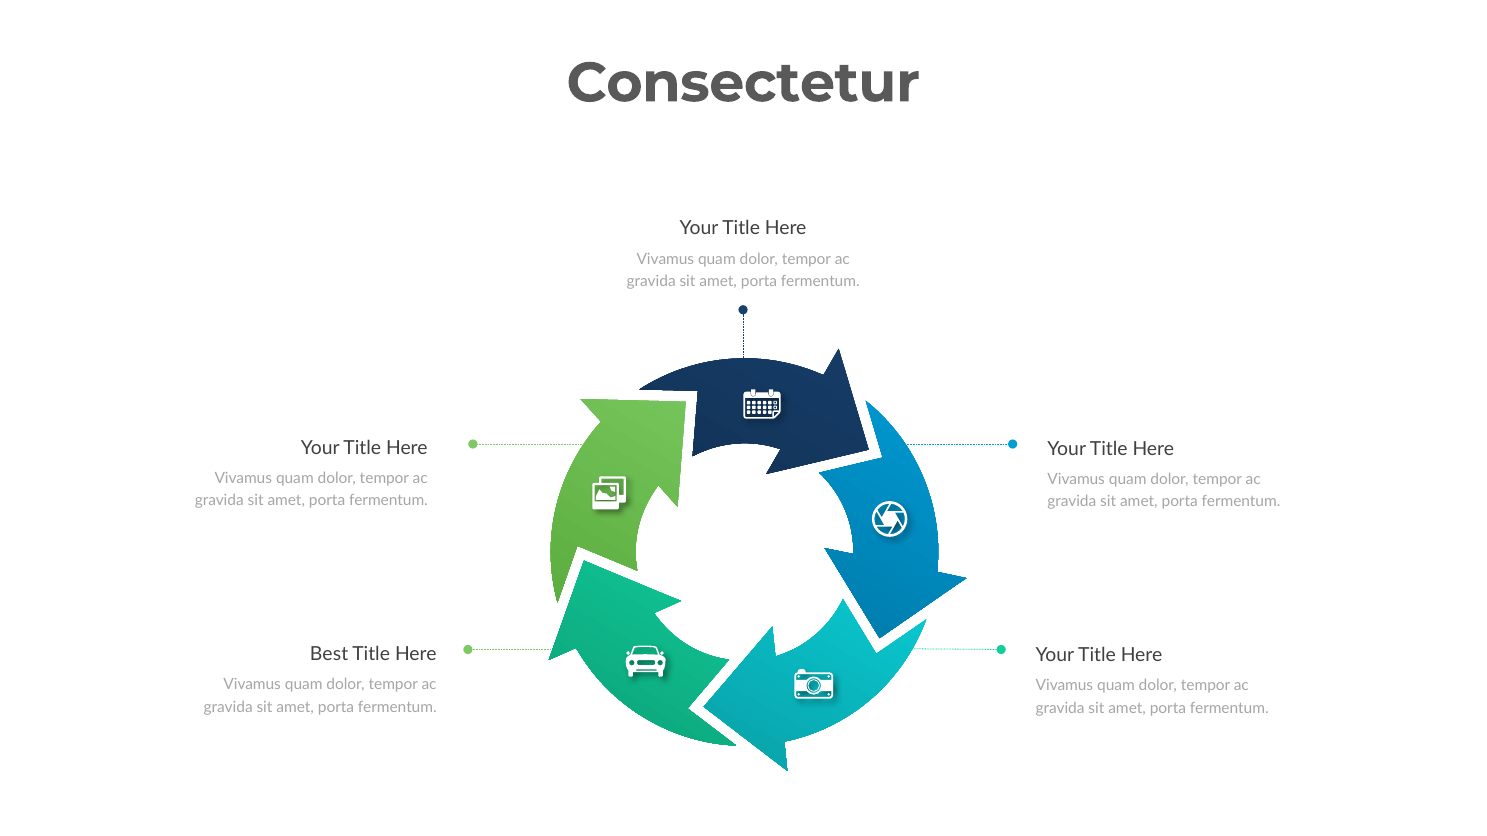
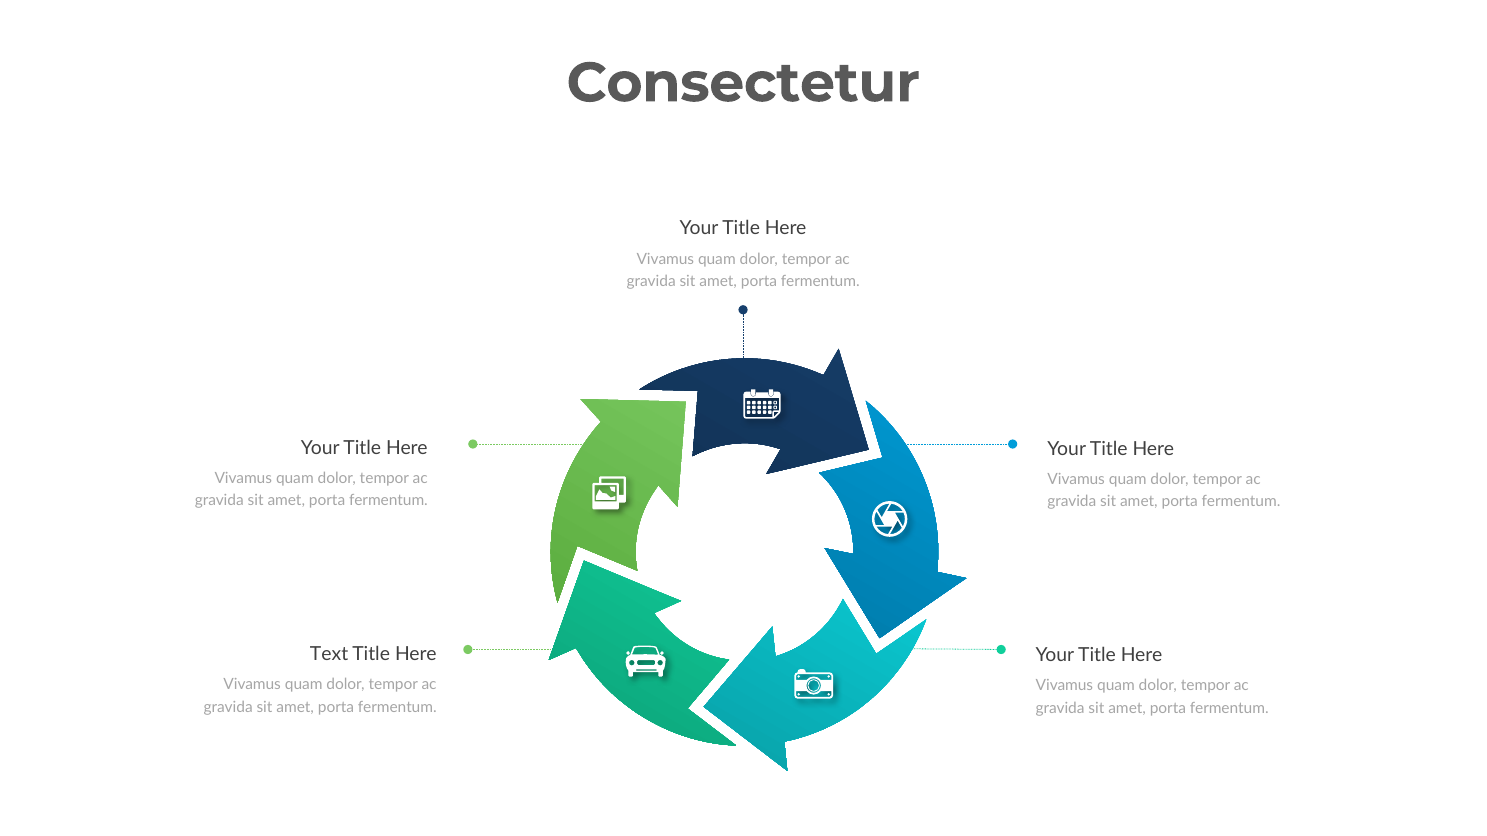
Best: Best -> Text
